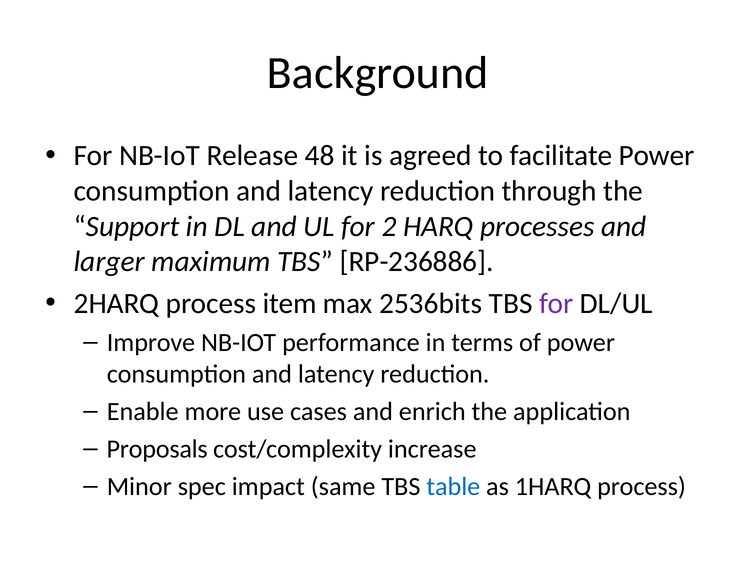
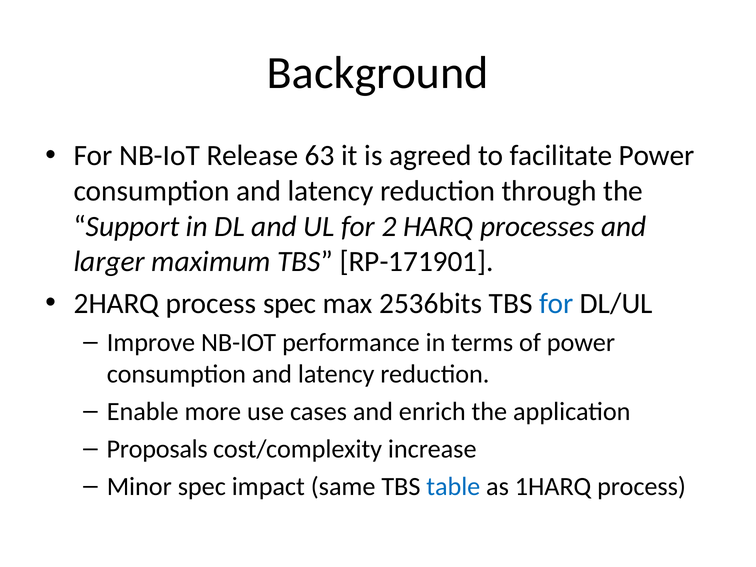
48: 48 -> 63
RP-236886: RP-236886 -> RP-171901
process item: item -> spec
for at (556, 304) colour: purple -> blue
